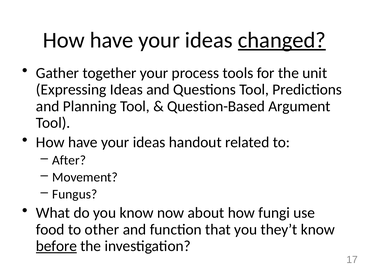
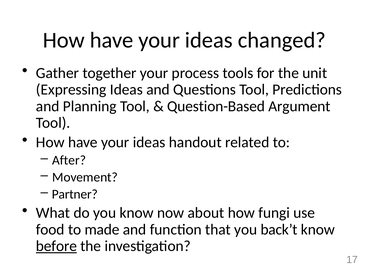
changed underline: present -> none
Fungus: Fungus -> Partner
other: other -> made
they’t: they’t -> back’t
